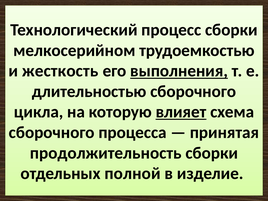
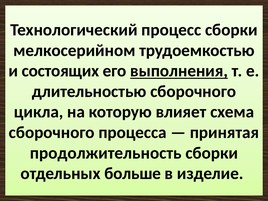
жесткость: жесткость -> состоящих
влияет underline: present -> none
полной: полной -> больше
